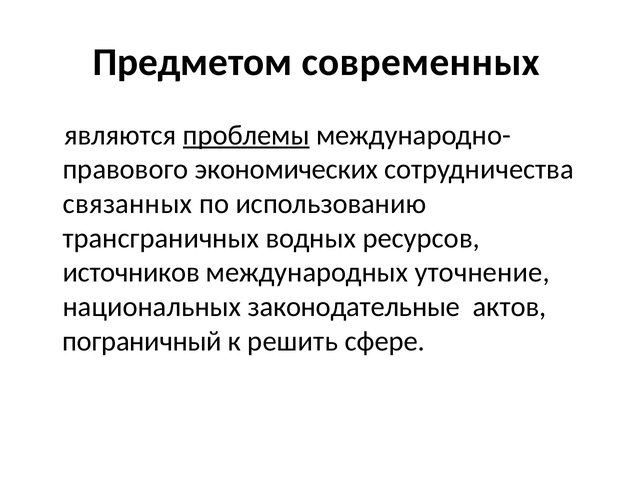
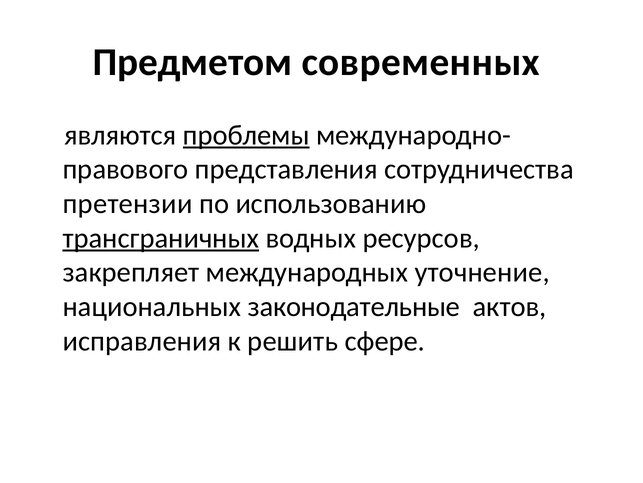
экономических: экономических -> представления
связанных: связанных -> претензии
трансграничных underline: none -> present
источников: источников -> закрепляет
пограничный: пограничный -> исправления
